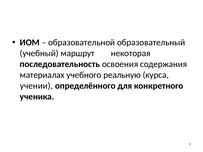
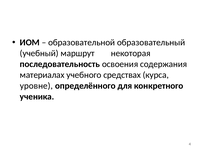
реальную: реальную -> средствах
учении: учении -> уровне
